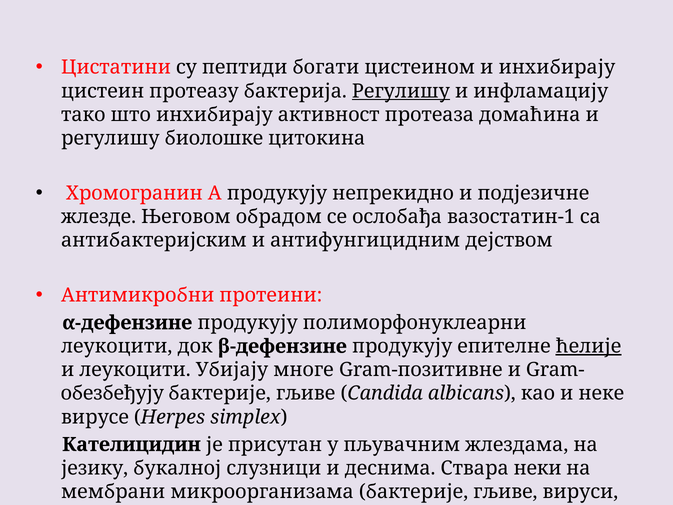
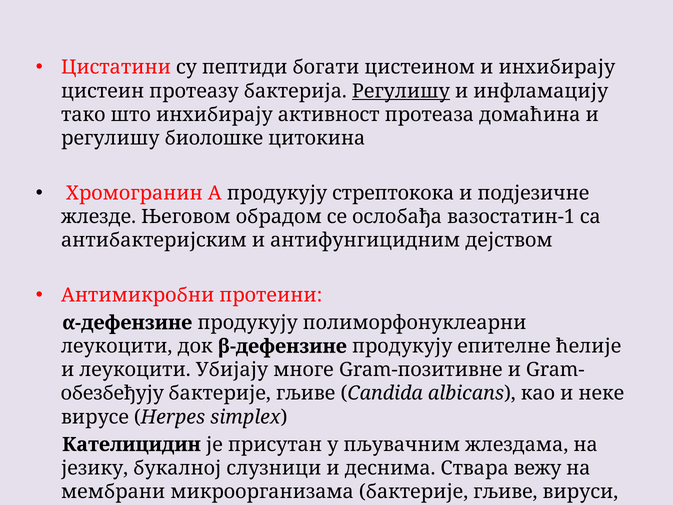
непрекидно: непрекидно -> стрептокока
ћелије underline: present -> none
неки: неки -> вежу
